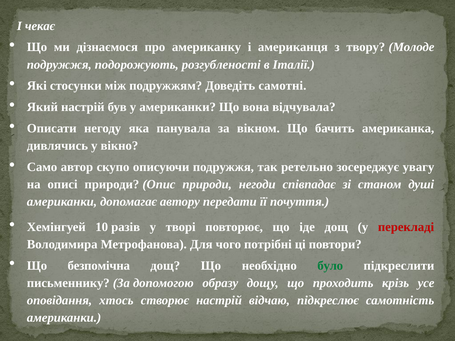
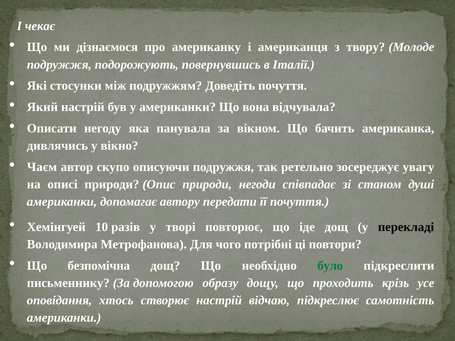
розгубленості: розгубленості -> повернувшись
Доведіть самотні: самотні -> почуття
Само: Само -> Чаєм
перекладі colour: red -> black
